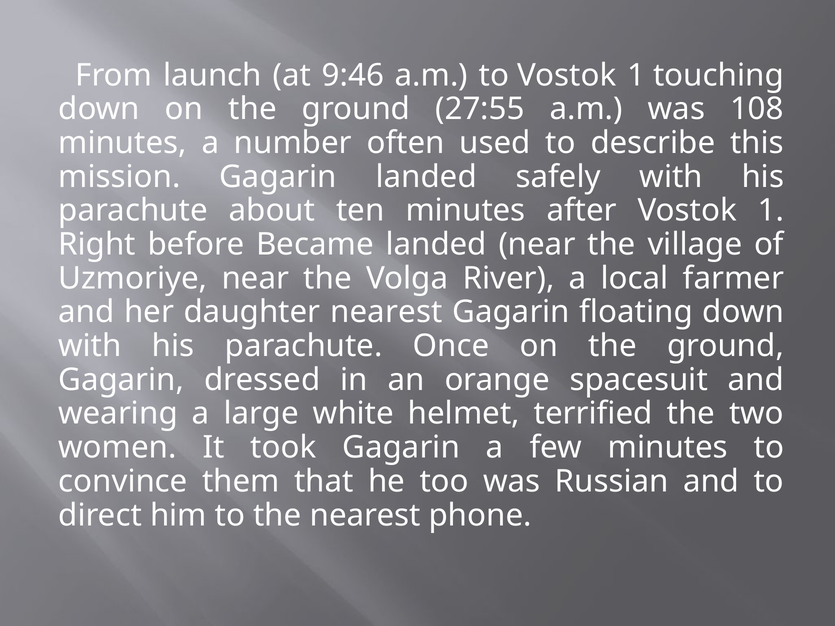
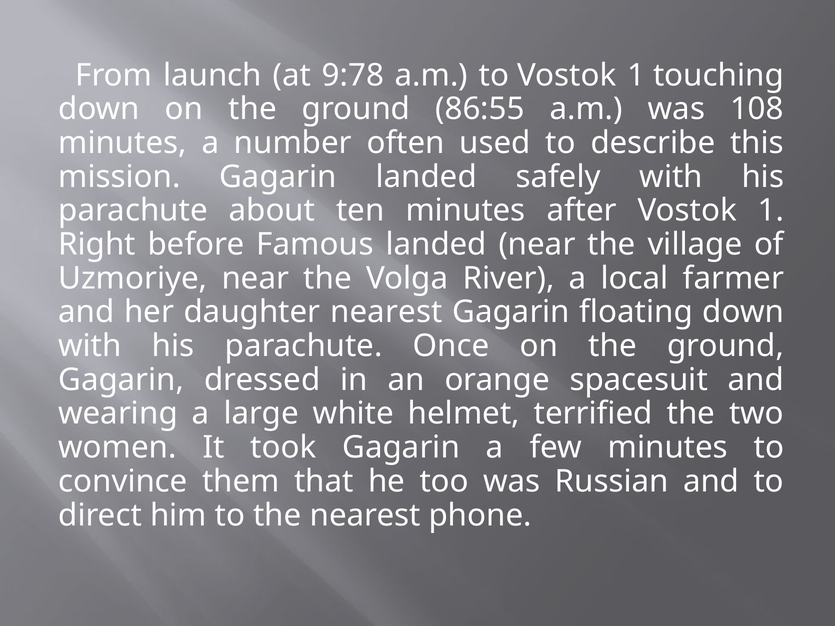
9:46: 9:46 -> 9:78
27:55: 27:55 -> 86:55
Became: Became -> Famous
